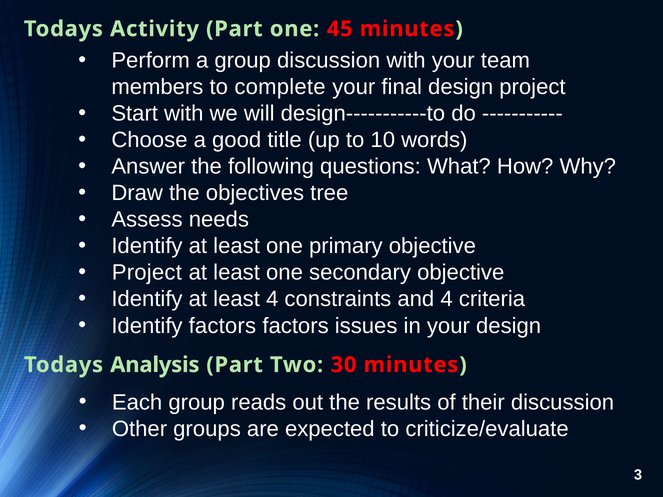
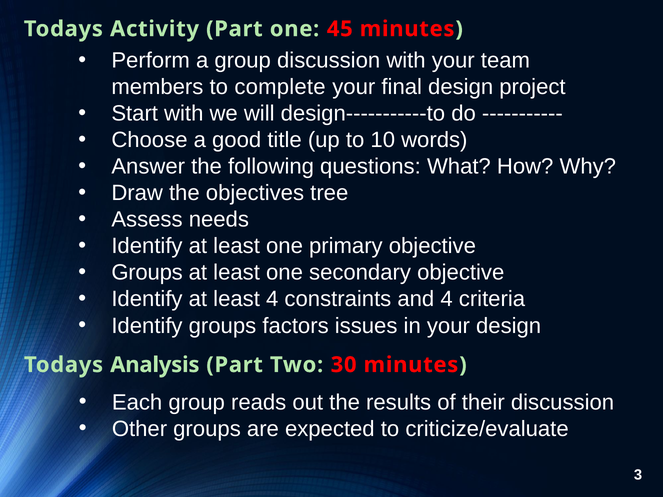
Project at (147, 273): Project -> Groups
Identify factors: factors -> groups
